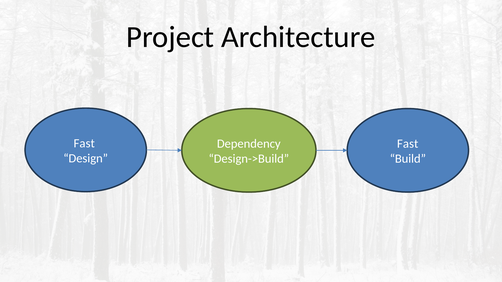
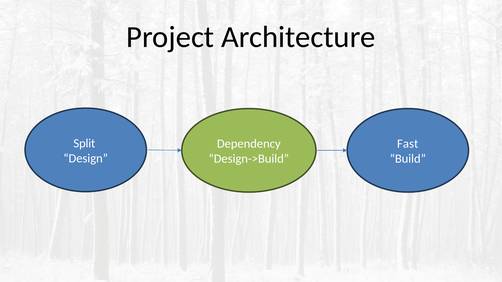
Fast at (84, 143): Fast -> Split
